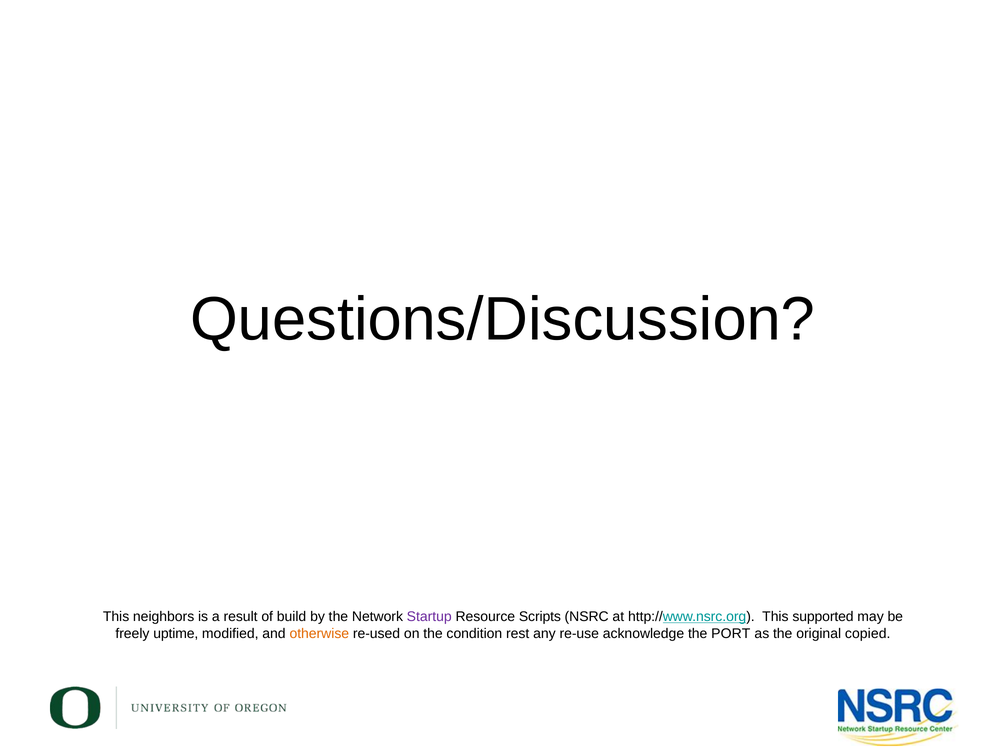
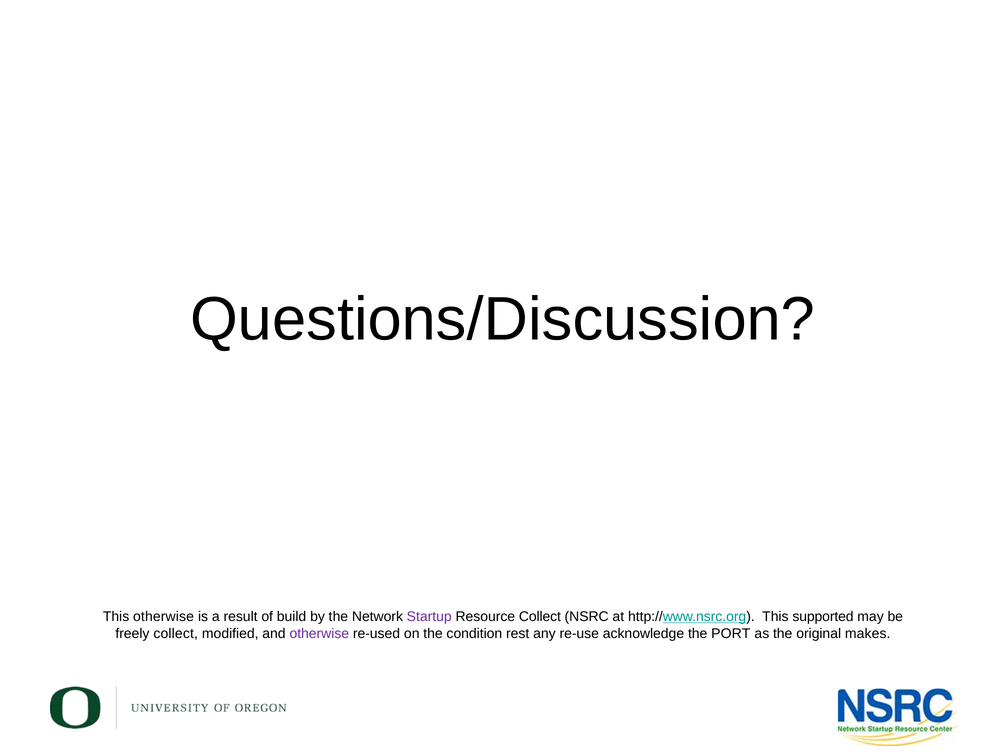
This neighbors: neighbors -> otherwise
Resource Scripts: Scripts -> Collect
freely uptime: uptime -> collect
otherwise at (319, 634) colour: orange -> purple
copied: copied -> makes
